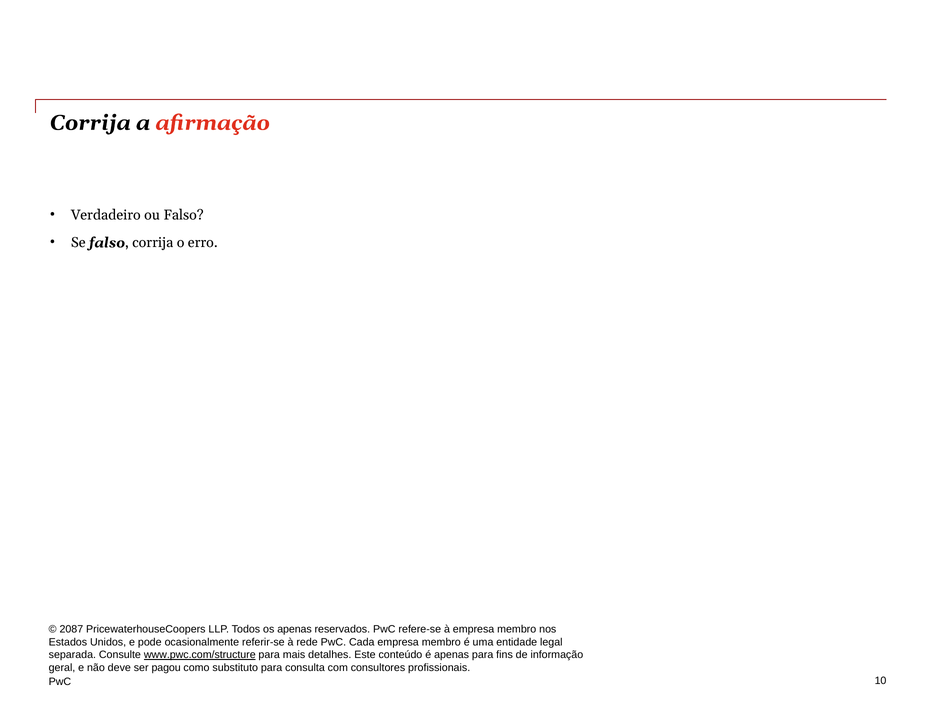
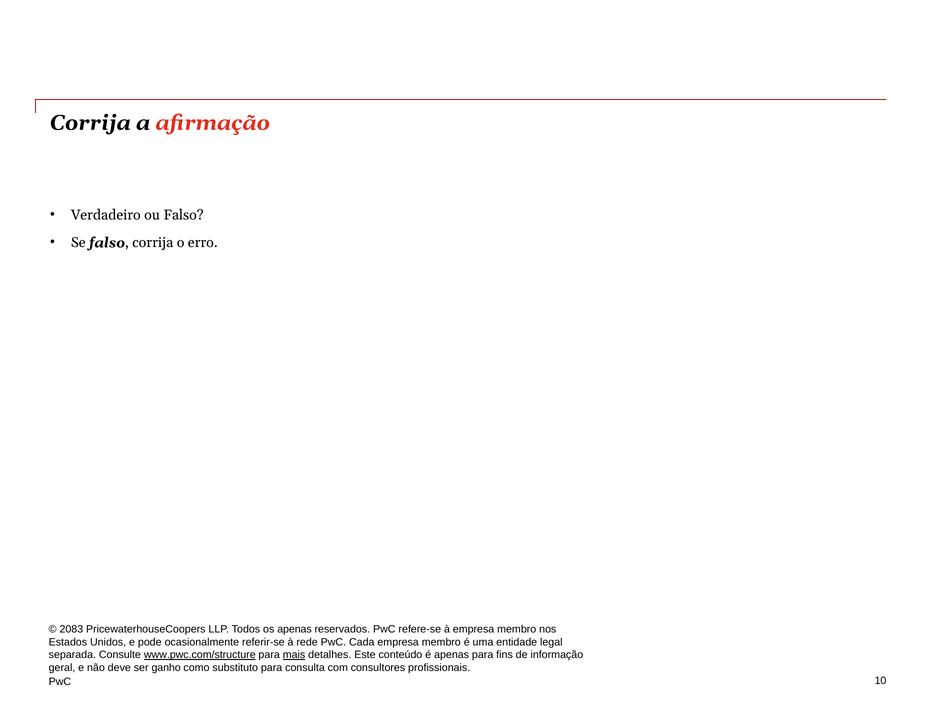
2087: 2087 -> 2083
mais underline: none -> present
pagou: pagou -> ganho
